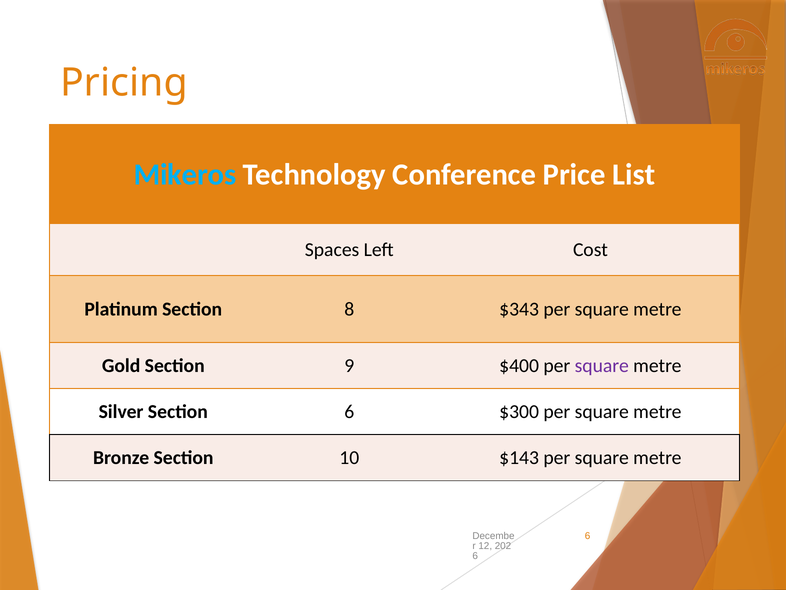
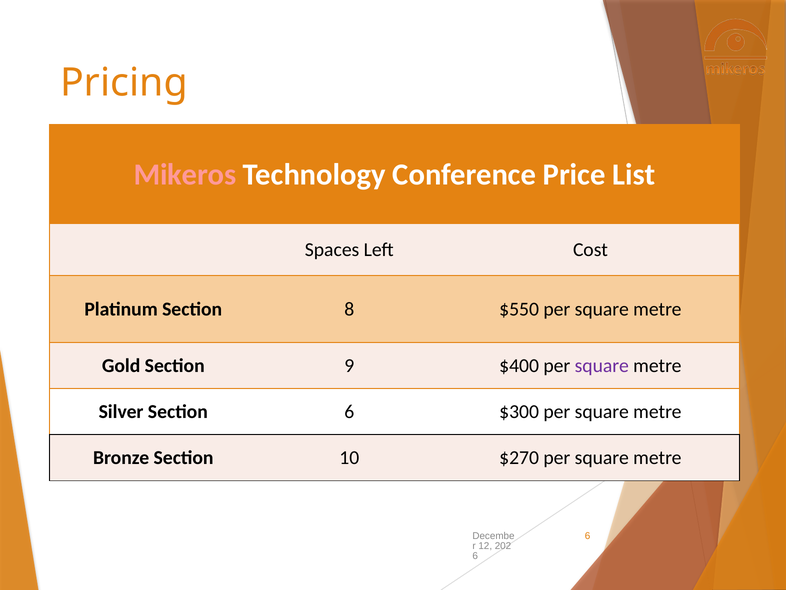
Mikeros colour: light blue -> pink
$343: $343 -> $550
$143: $143 -> $270
